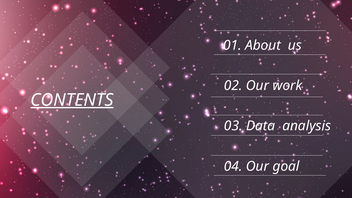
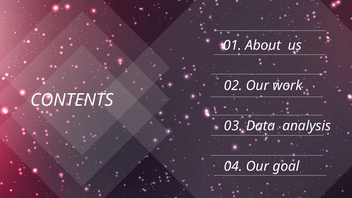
CONTENTS underline: present -> none
